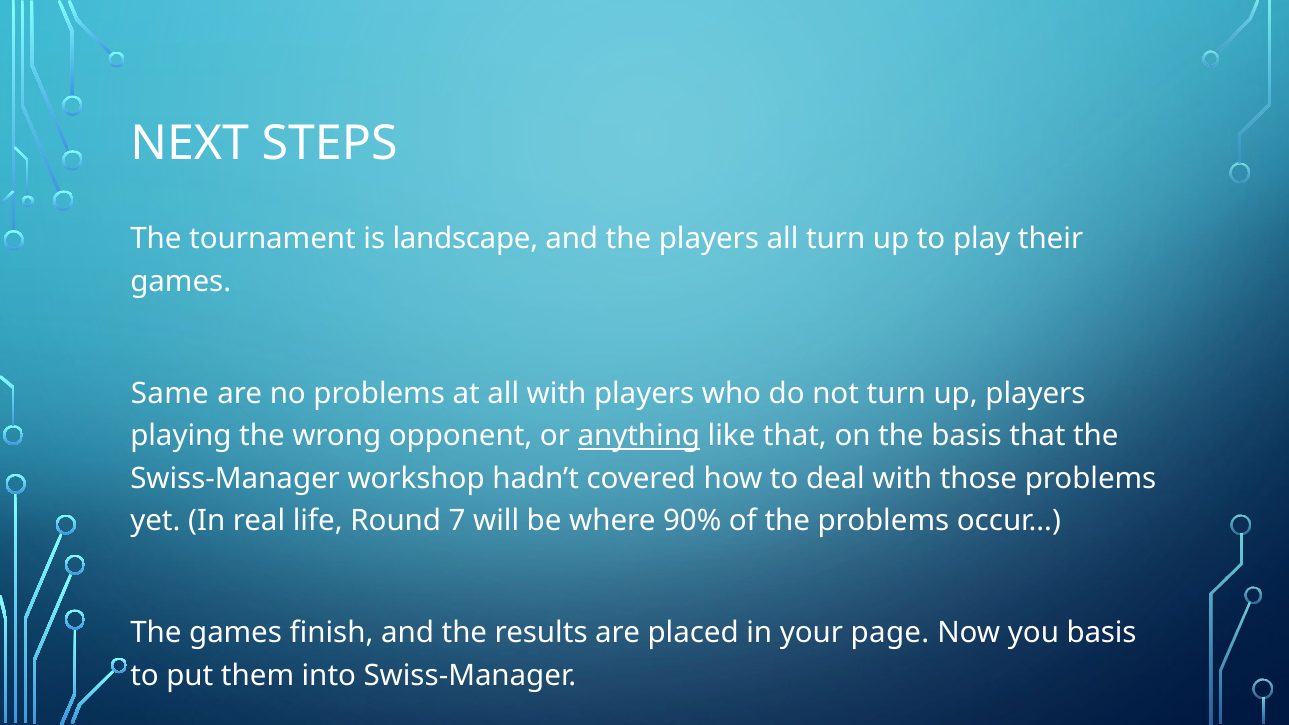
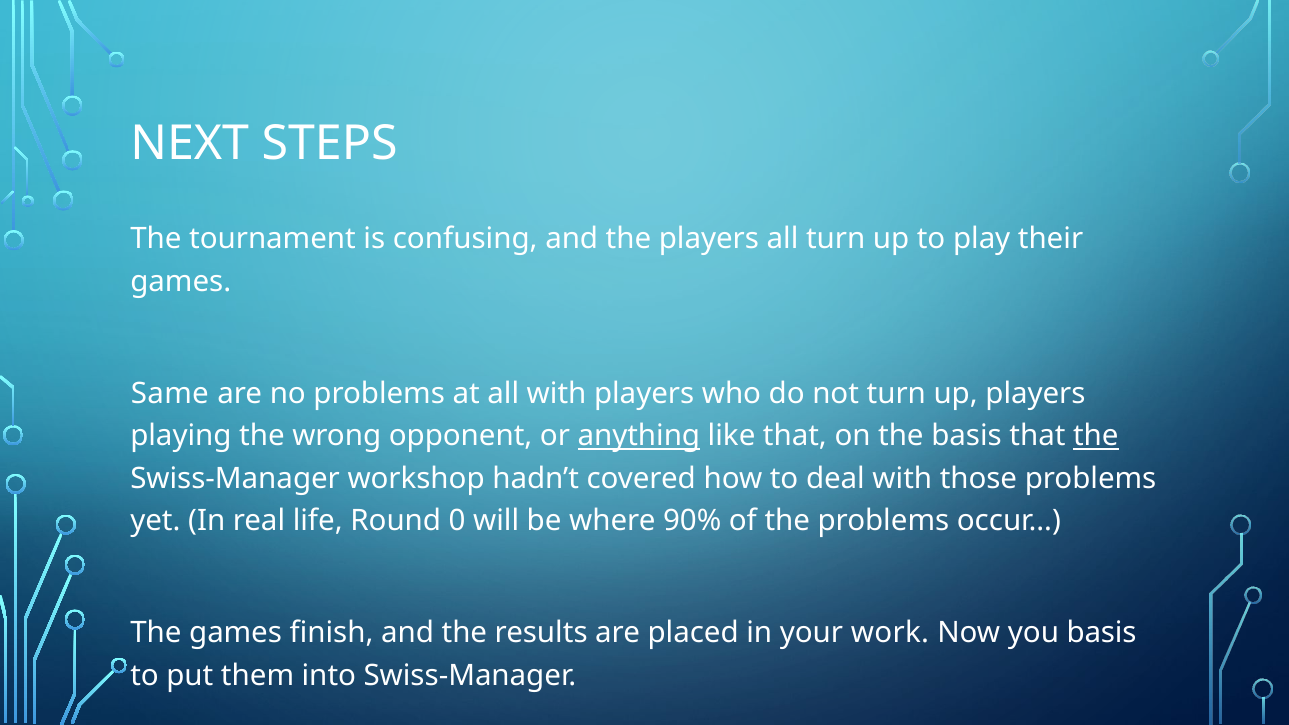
landscape: landscape -> confusing
the at (1096, 436) underline: none -> present
7: 7 -> 0
page: page -> work
